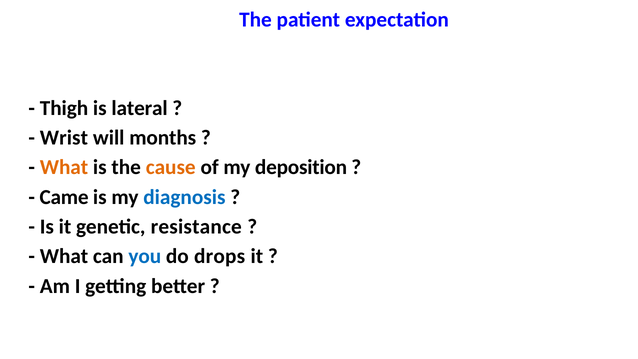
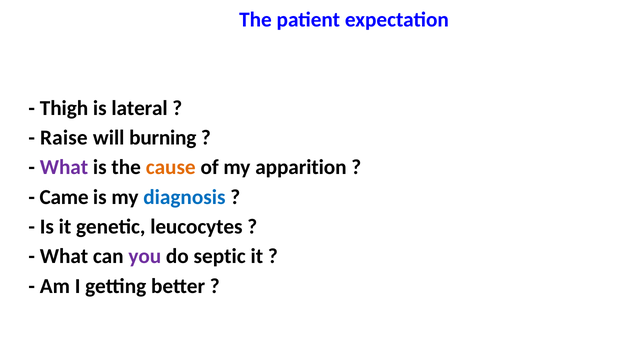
Wrist: Wrist -> Raise
months: months -> burning
What at (64, 167) colour: orange -> purple
deposition: deposition -> apparition
resistance: resistance -> leucocytes
you colour: blue -> purple
drops: drops -> septic
